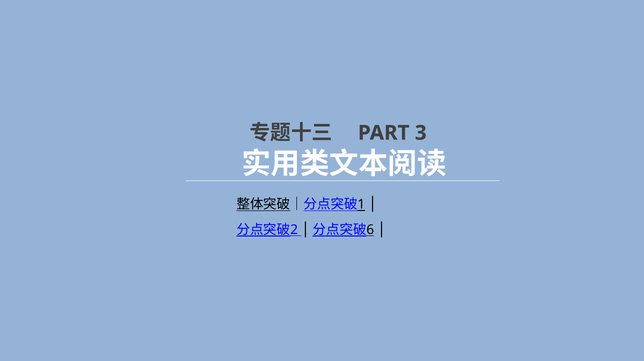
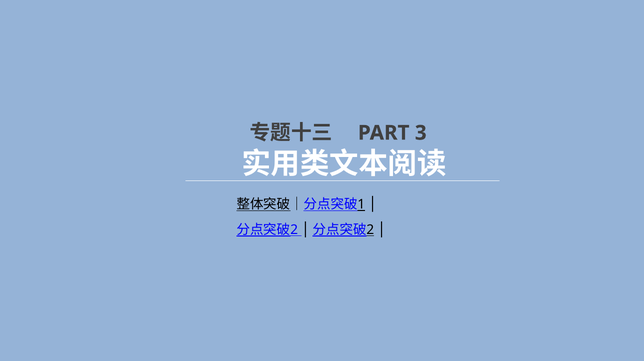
6 at (370, 230): 6 -> 2
